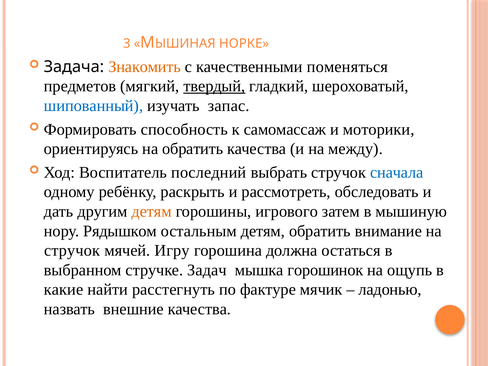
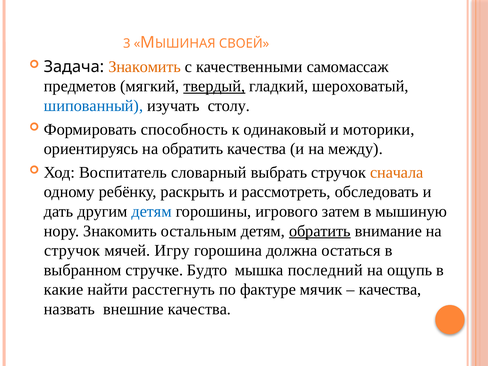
НОРКЕ: НОРКЕ -> СВОЕЙ
поменяться: поменяться -> самомассаж
запас: запас -> столу
самомассаж: самомассаж -> одинаковый
последний: последний -> словарный
сначала colour: blue -> orange
детям at (152, 211) colour: orange -> blue
нору Рядышком: Рядышком -> Знакомить
обратить at (320, 231) underline: none -> present
Задач: Задач -> Будто
горошинок: горошинок -> последний
ладонью at (390, 290): ладонью -> качества
